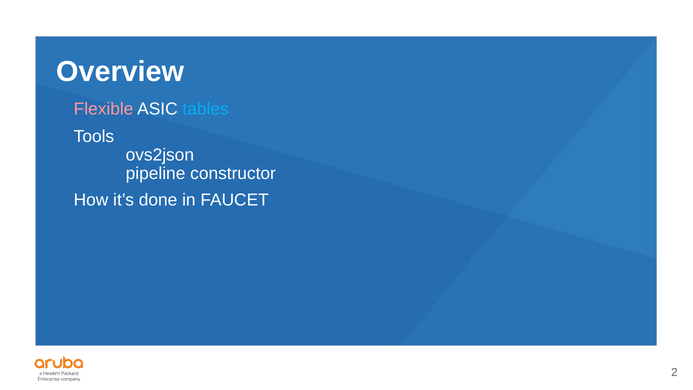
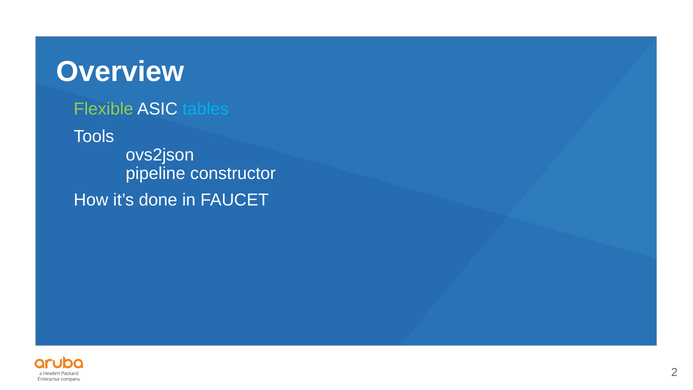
Flexible colour: pink -> light green
